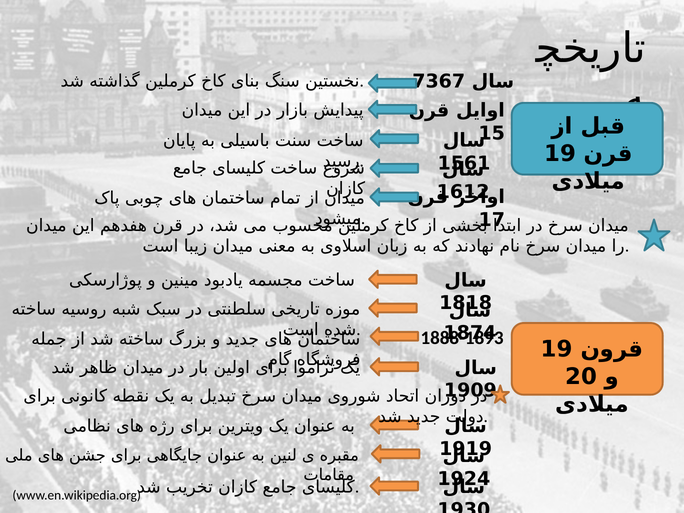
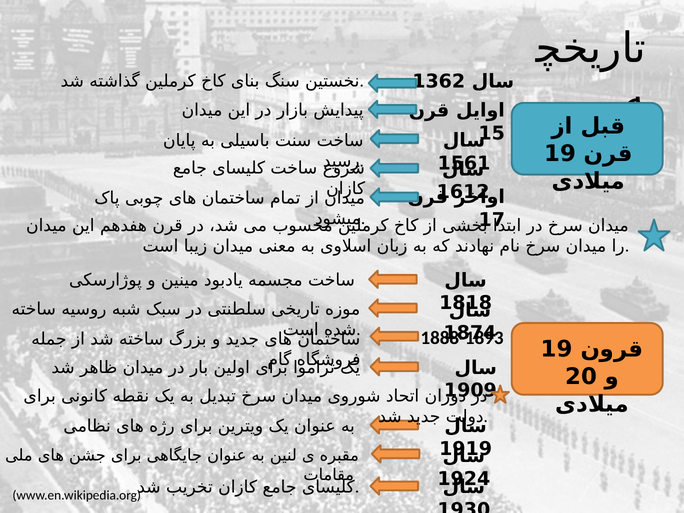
7367: 7367 -> 1362
